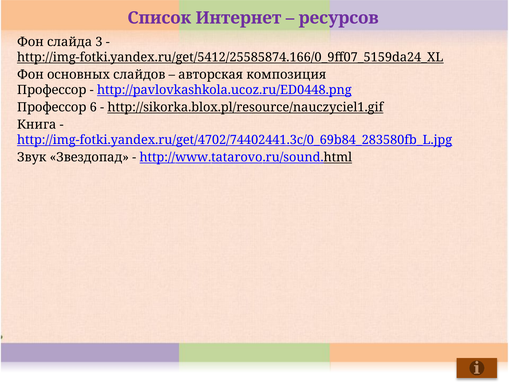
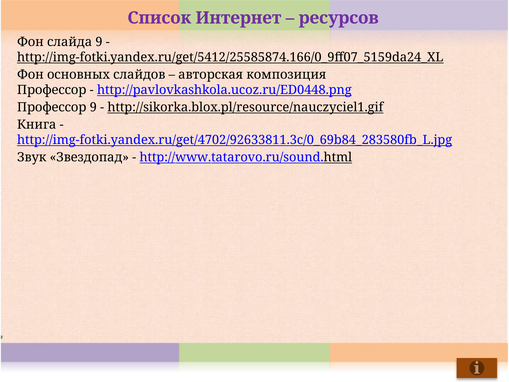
слайда 3: 3 -> 9
Профессор 6: 6 -> 9
http://img-fotki.yandex.ru/get/4702/74402441.3c/0_69b84_283580fb_L.jpg: http://img-fotki.yandex.ru/get/4702/74402441.3c/0_69b84_283580fb_L.jpg -> http://img-fotki.yandex.ru/get/4702/92633811.3c/0_69b84_283580fb_L.jpg
